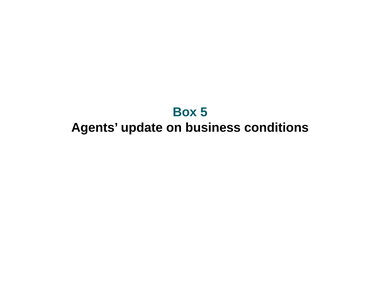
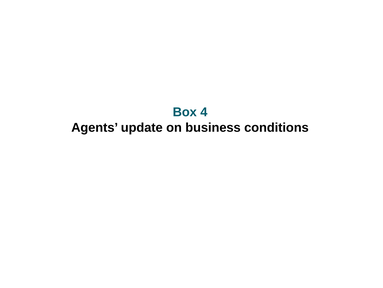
5: 5 -> 4
